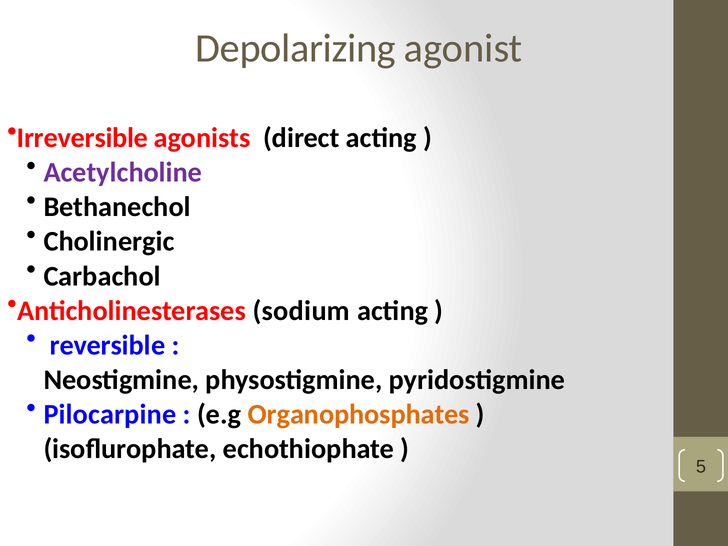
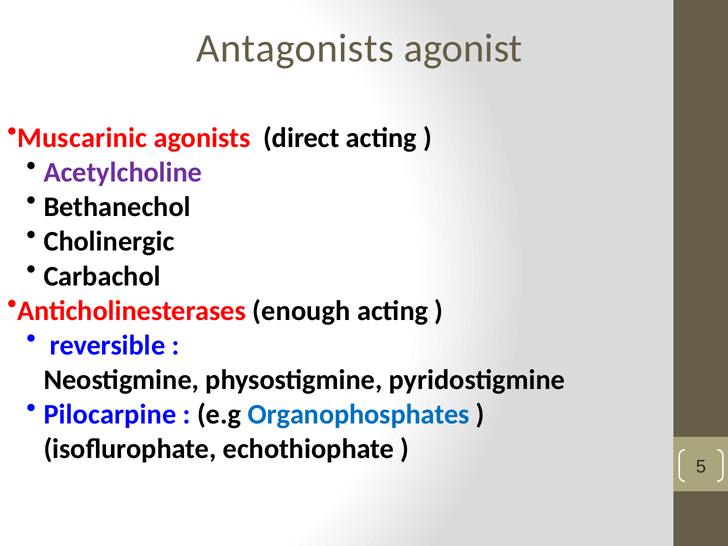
Depolarizing: Depolarizing -> Antagonists
Irreversible: Irreversible -> Muscarinic
sodium: sodium -> enough
Organophosphates colour: orange -> blue
